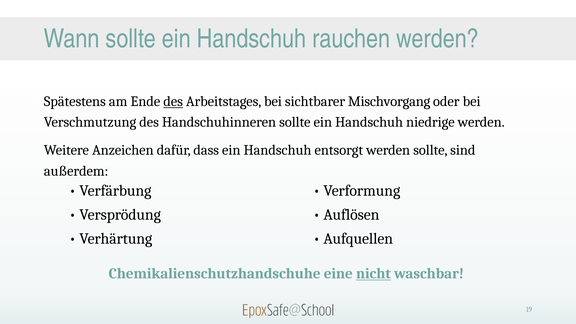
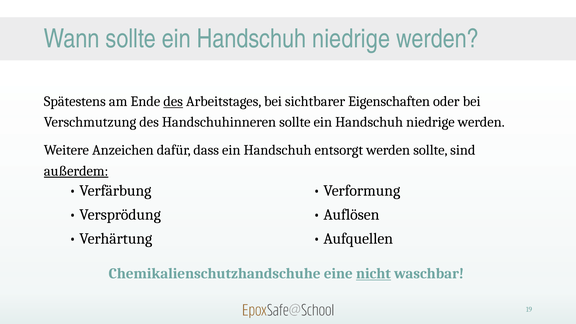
rauchen at (351, 39): rauchen -> niedrige
Mischvorgang: Mischvorgang -> Eigenschaften
außerdem underline: none -> present
